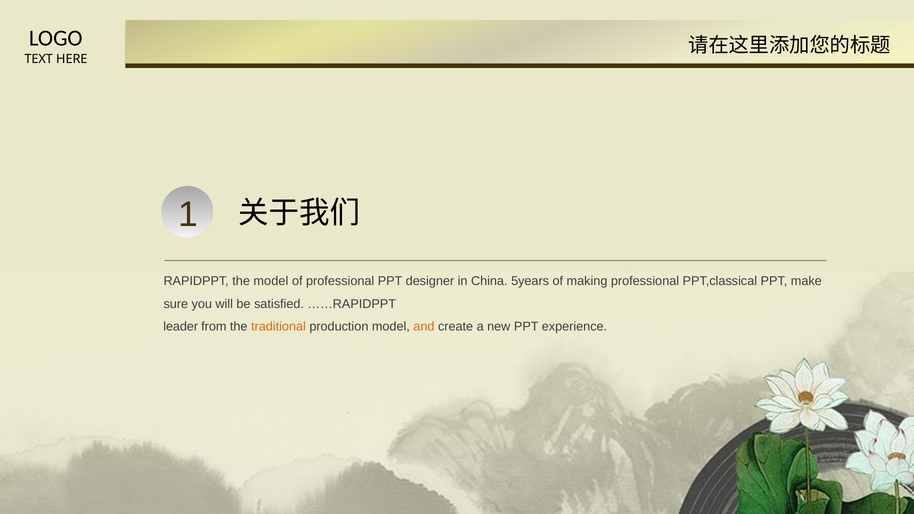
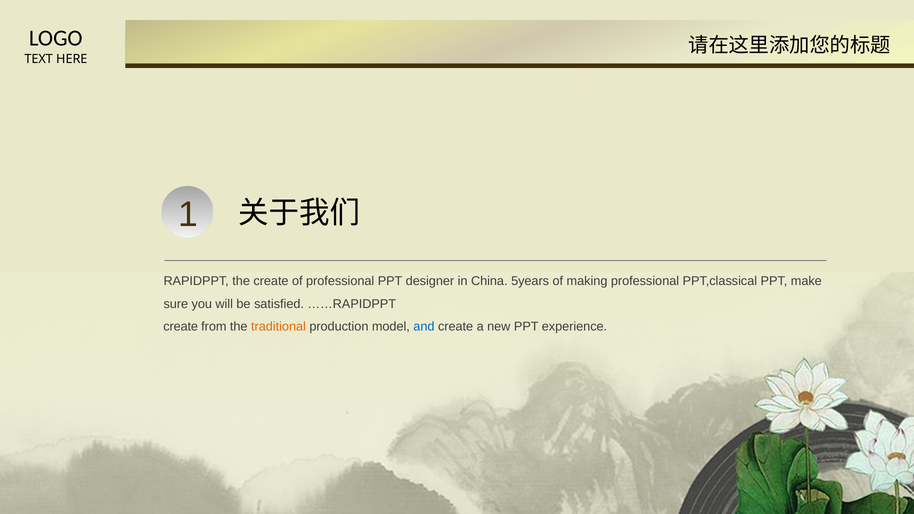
the model: model -> create
leader at (181, 327): leader -> create
and colour: orange -> blue
